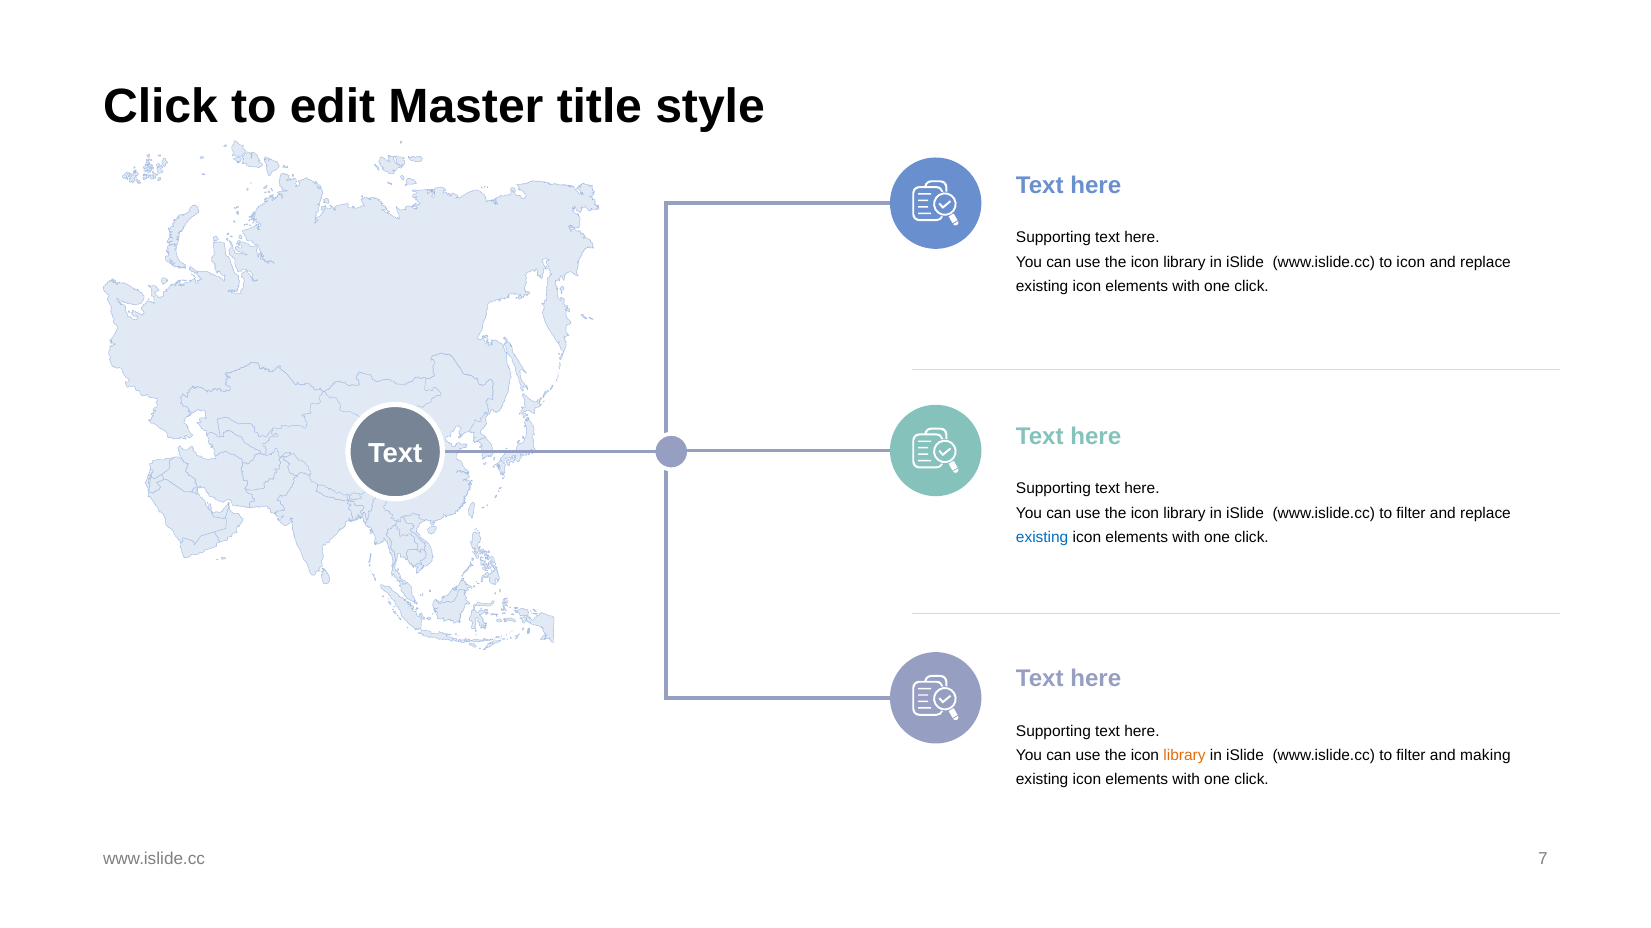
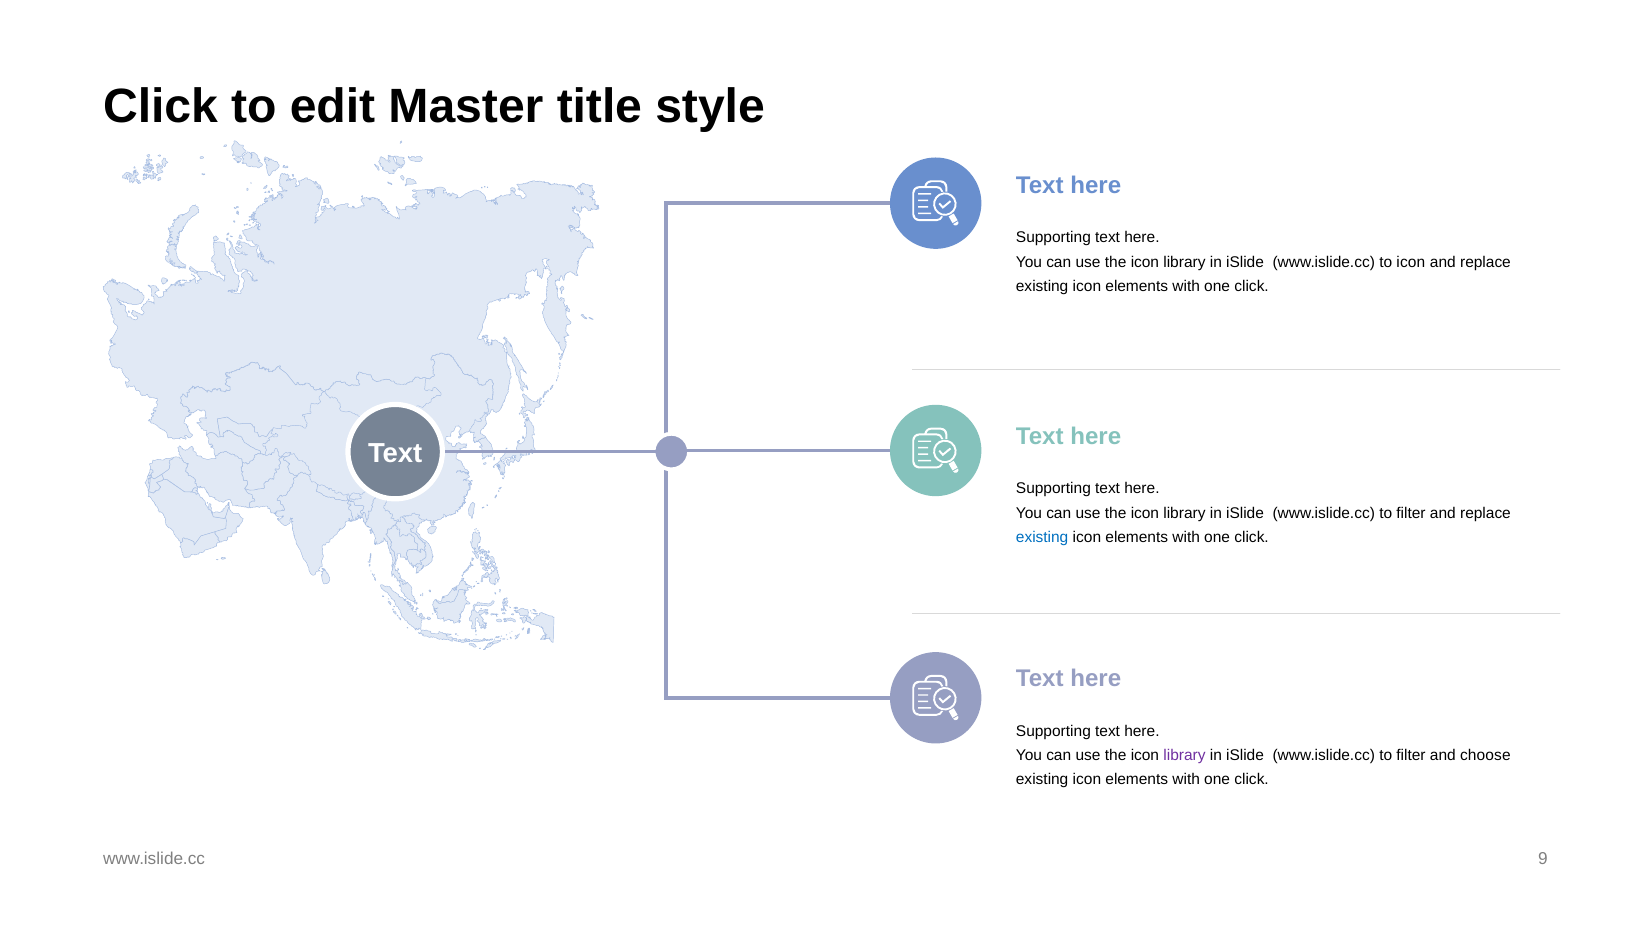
library at (1184, 756) colour: orange -> purple
making: making -> choose
7: 7 -> 9
